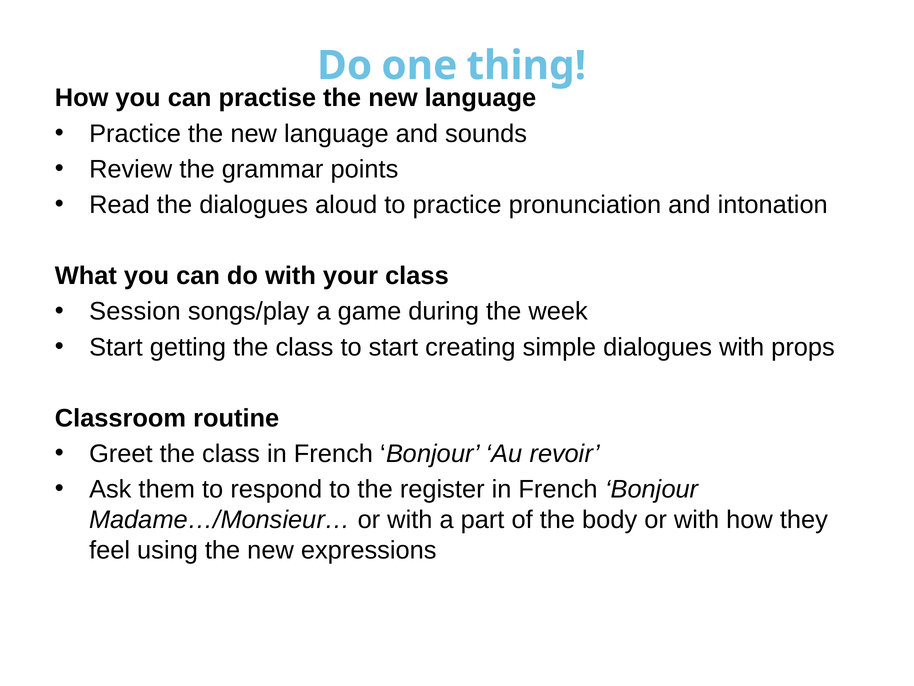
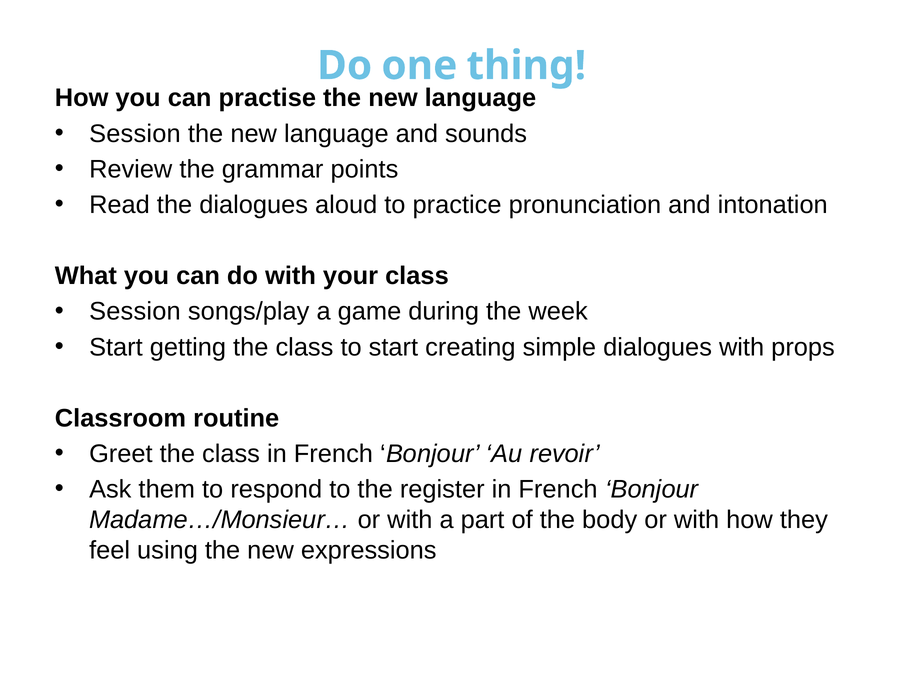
Practice at (135, 134): Practice -> Session
